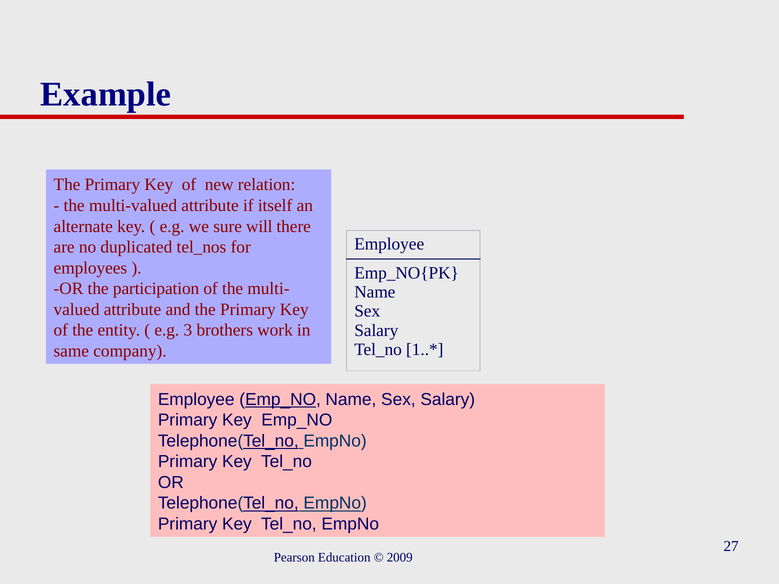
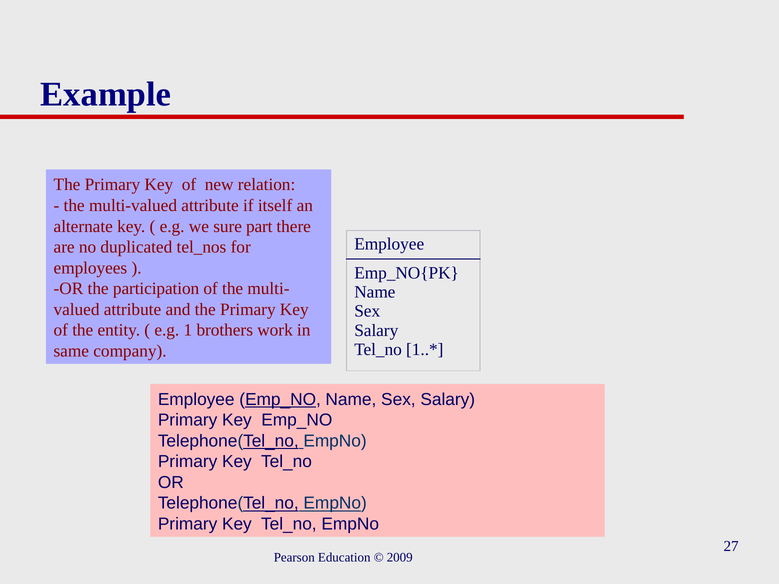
will: will -> part
3: 3 -> 1
